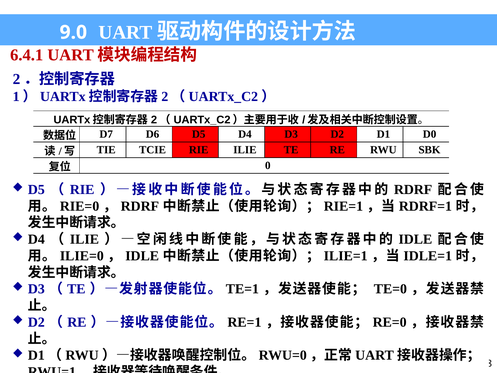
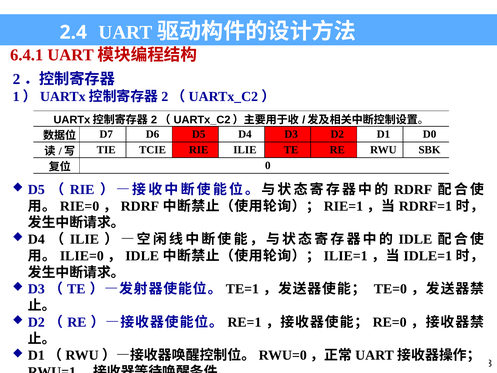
9.0: 9.0 -> 2.4
